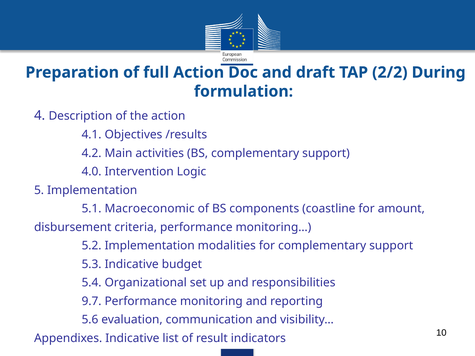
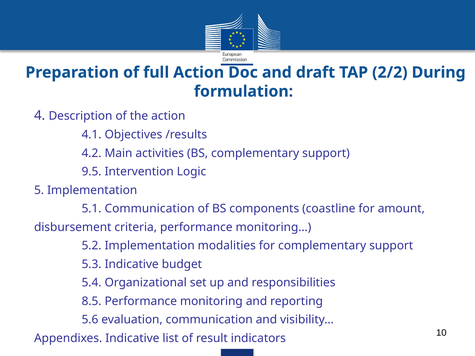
4.0: 4.0 -> 9.5
5.1 Macroeconomic: Macroeconomic -> Communication
9.7: 9.7 -> 8.5
